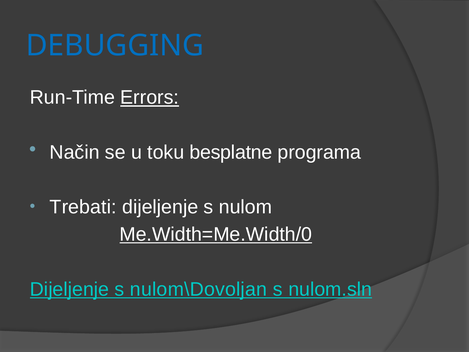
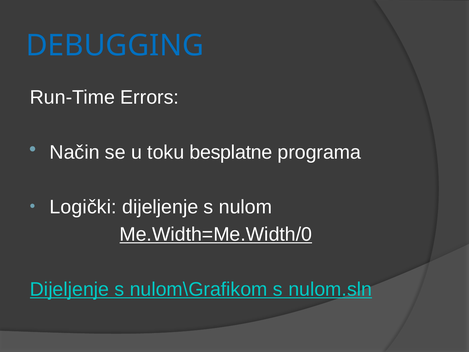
Errors underline: present -> none
Trebati: Trebati -> Logički
nulom\Dovoljan: nulom\Dovoljan -> nulom\Grafikom
